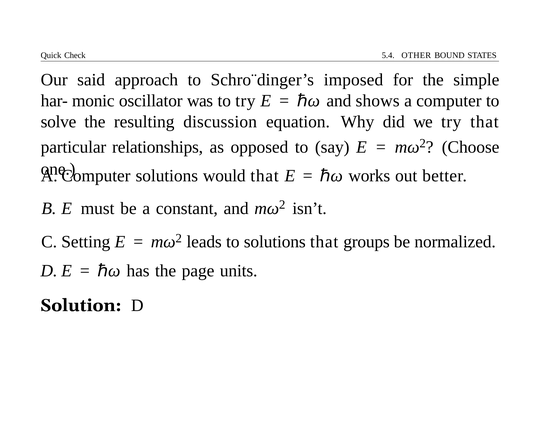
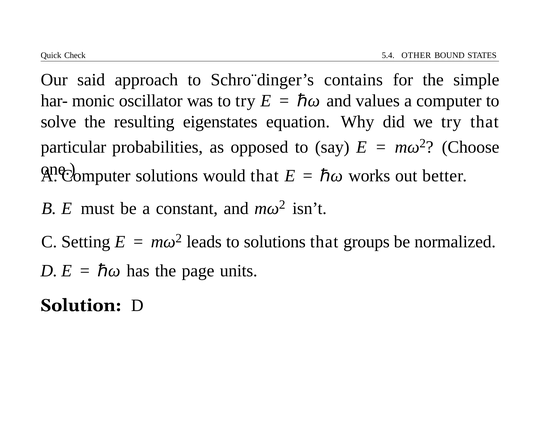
imposed: imposed -> contains
shows: shows -> values
discussion: discussion -> eigenstates
relationships: relationships -> probabilities
